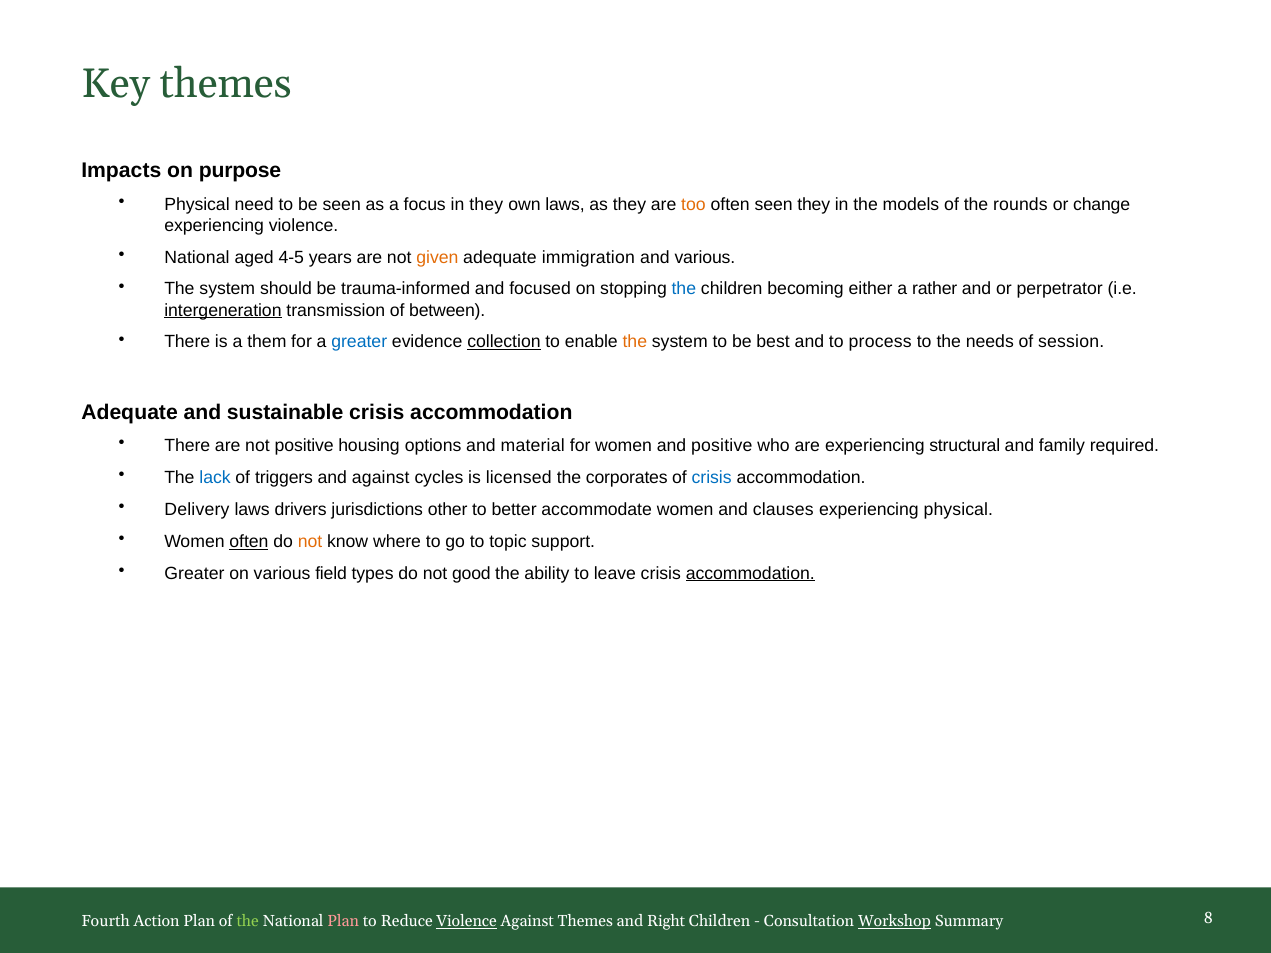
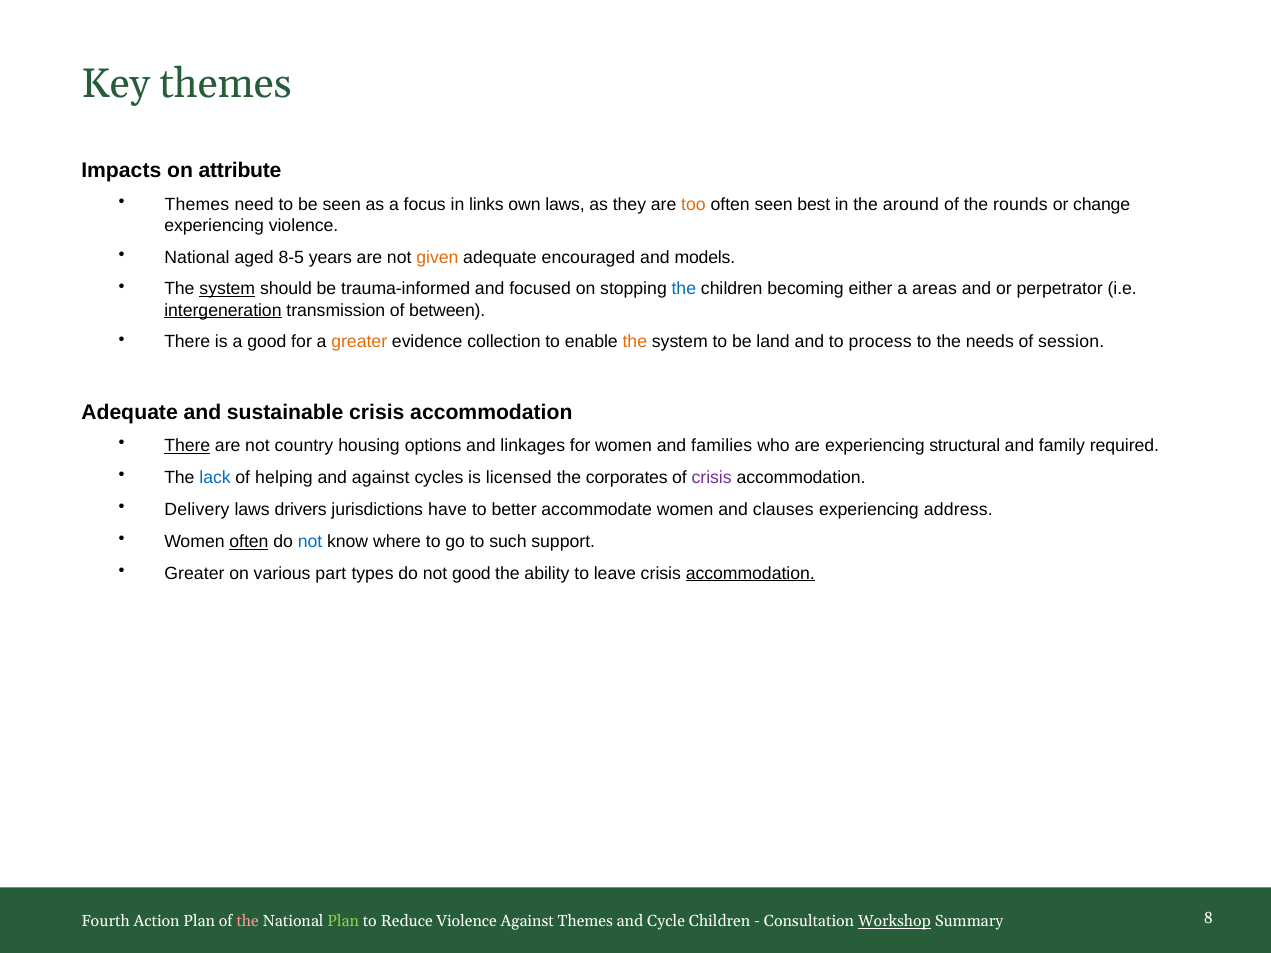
purpose: purpose -> attribute
Physical at (197, 204): Physical -> Themes
in they: they -> links
seen they: they -> best
models: models -> around
4-5: 4-5 -> 8-5
immigration: immigration -> encouraged
and various: various -> models
system at (227, 289) underline: none -> present
rather: rather -> areas
a them: them -> good
greater at (359, 342) colour: blue -> orange
collection underline: present -> none
best: best -> land
There at (187, 446) underline: none -> present
not positive: positive -> country
material: material -> linkages
and positive: positive -> families
triggers: triggers -> helping
crisis at (712, 478) colour: blue -> purple
other: other -> have
experiencing physical: physical -> address
not at (310, 542) colour: orange -> blue
topic: topic -> such
field: field -> part
the at (248, 921) colour: light green -> pink
Plan at (343, 921) colour: pink -> light green
Violence at (467, 921) underline: present -> none
Right: Right -> Cycle
